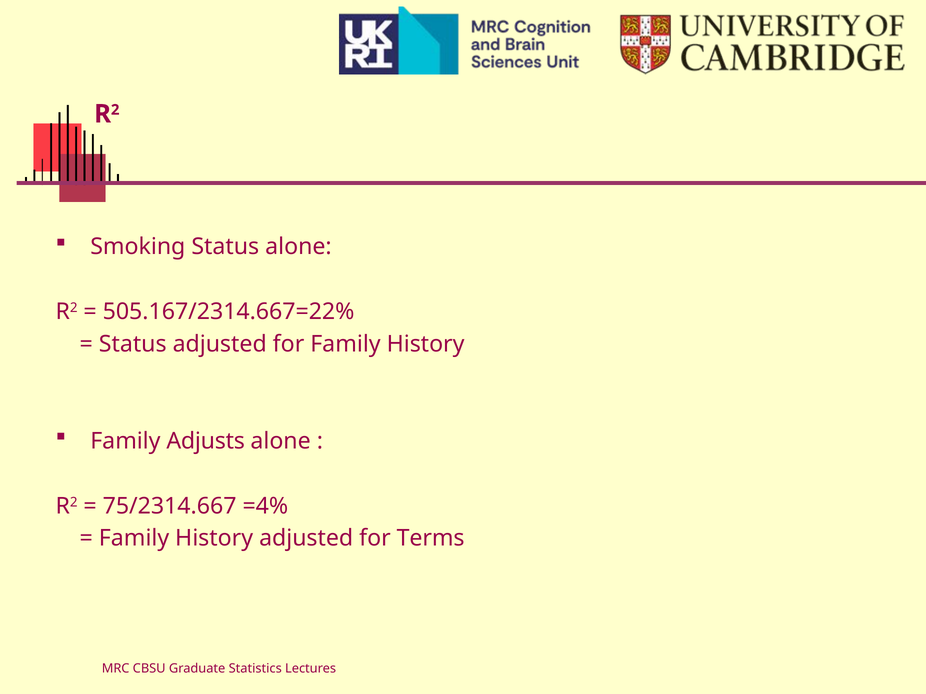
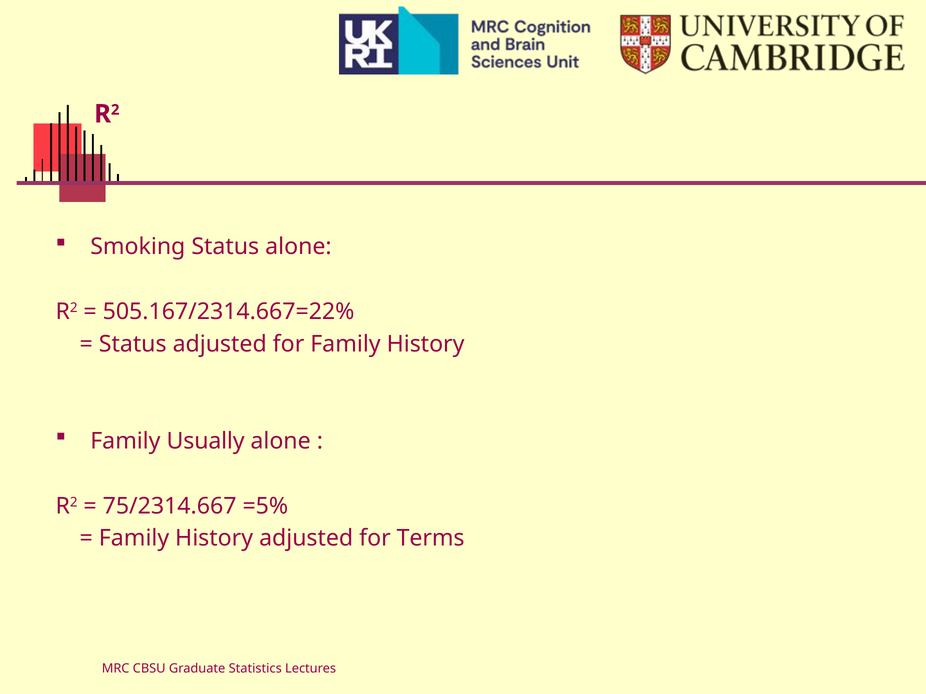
Adjusts: Adjusts -> Usually
=4%: =4% -> =5%
